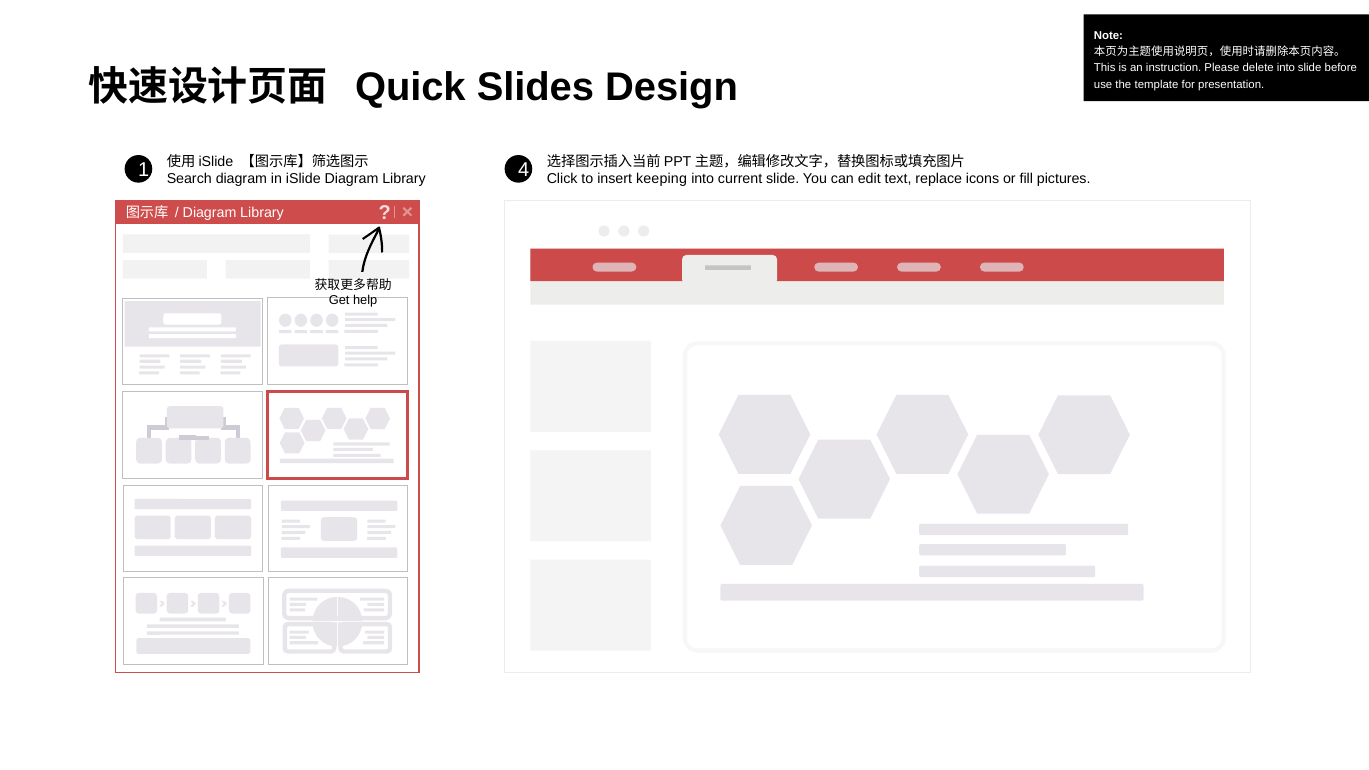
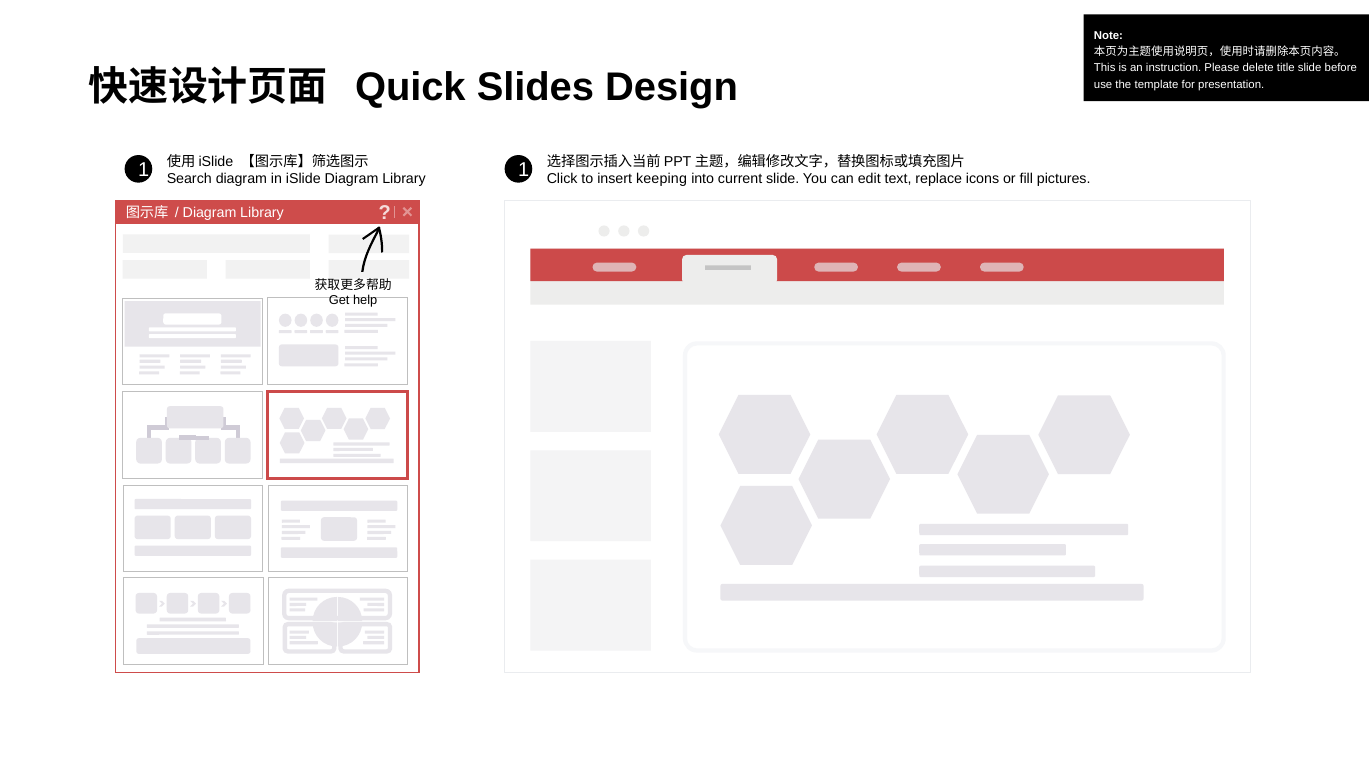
delete into: into -> title
1 4: 4 -> 1
